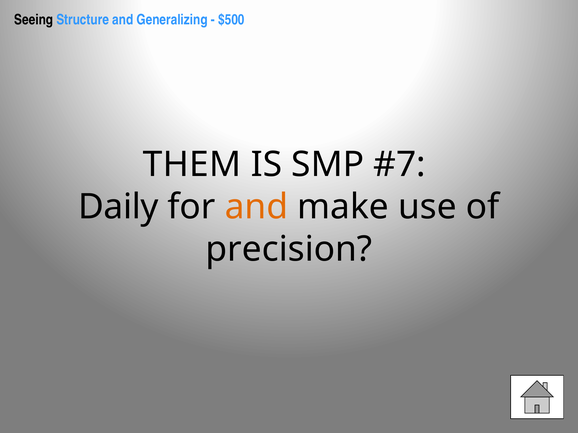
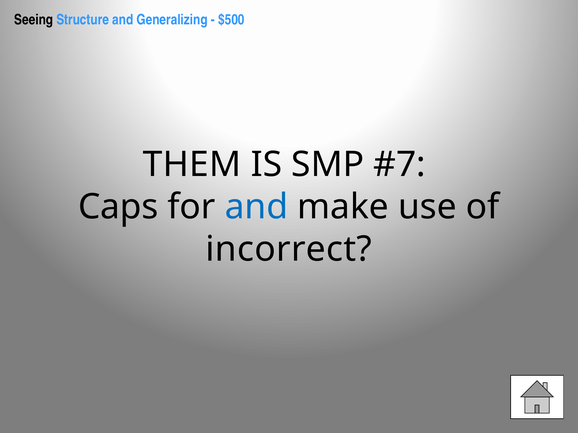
Daily: Daily -> Caps
and at (256, 207) colour: orange -> blue
precision: precision -> incorrect
